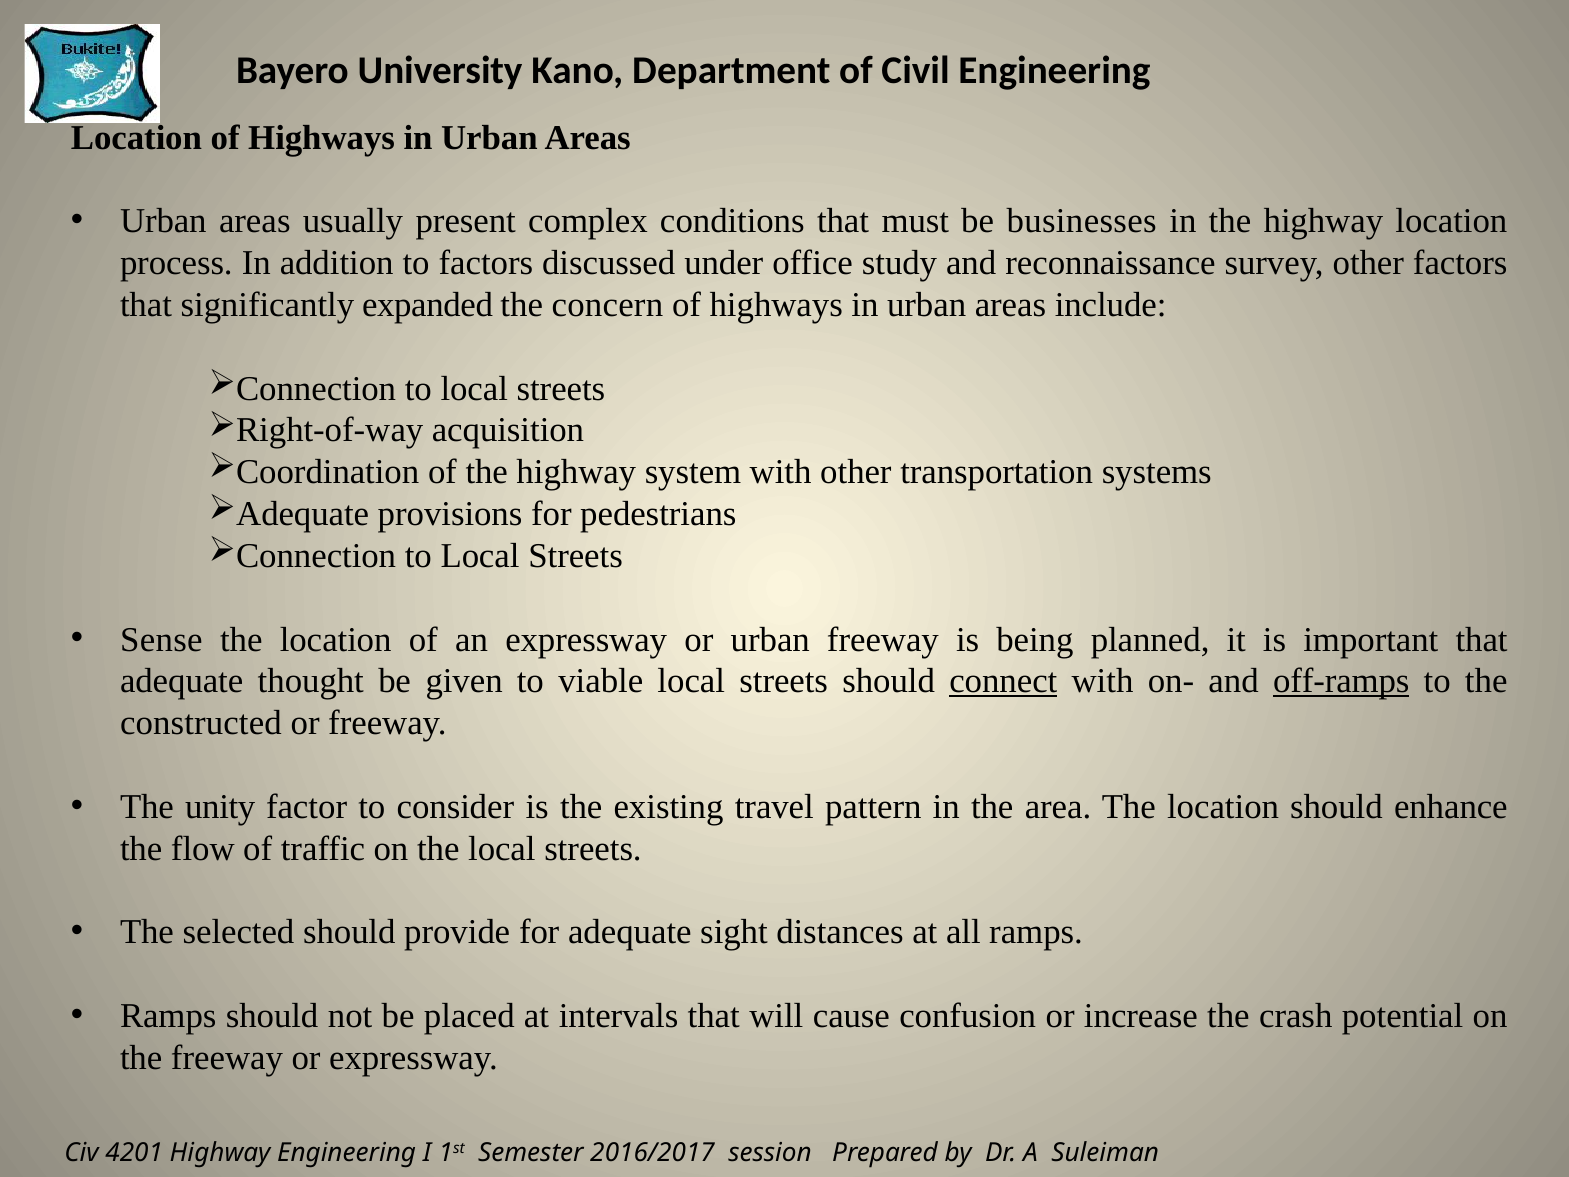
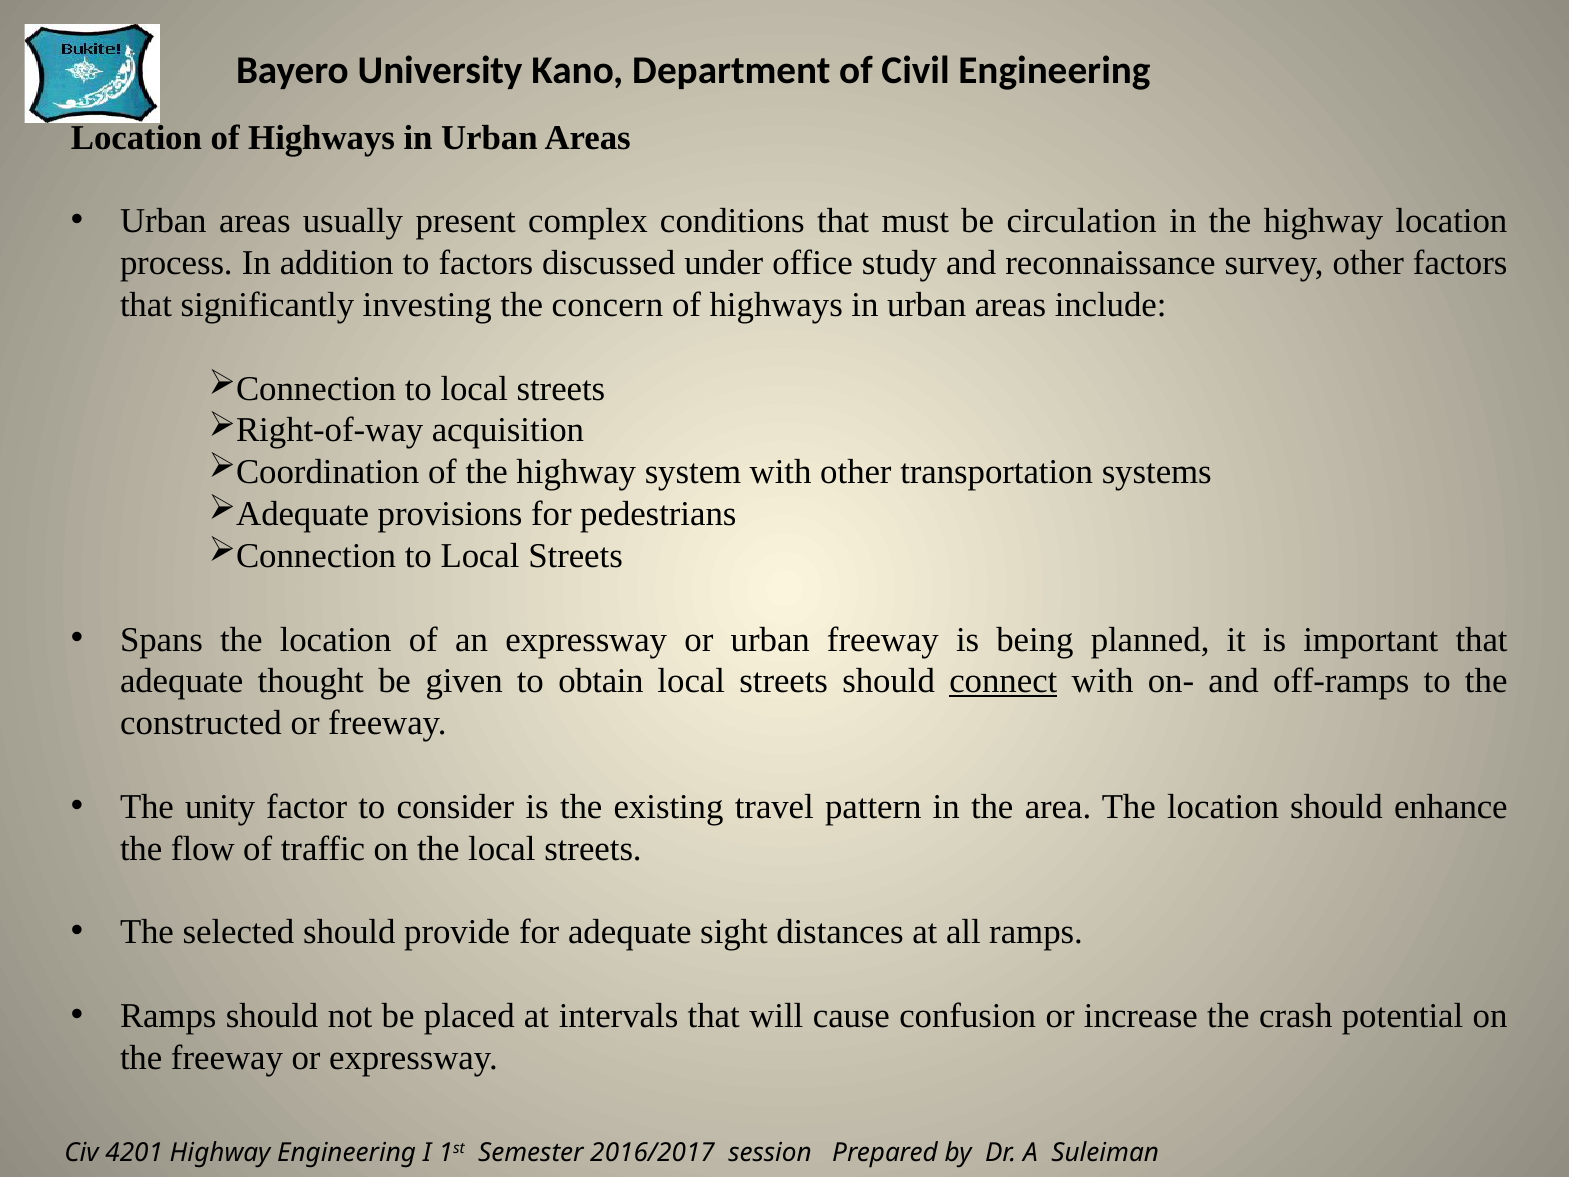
businesses: businesses -> circulation
expanded: expanded -> investing
Sense: Sense -> Spans
viable: viable -> obtain
off-ramps underline: present -> none
